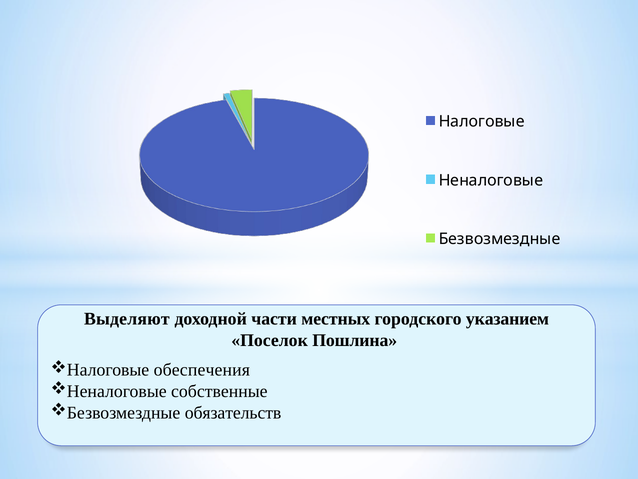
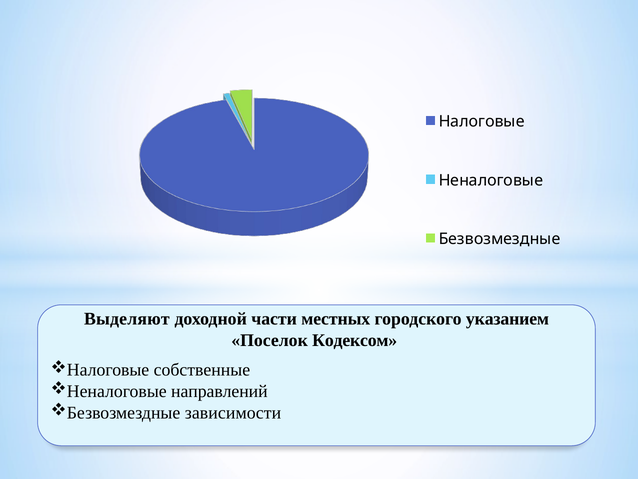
Пошлина: Пошлина -> Кодексом
обеспечения: обеспечения -> собственные
собственные: собственные -> направлений
обязательств: обязательств -> зависимости
